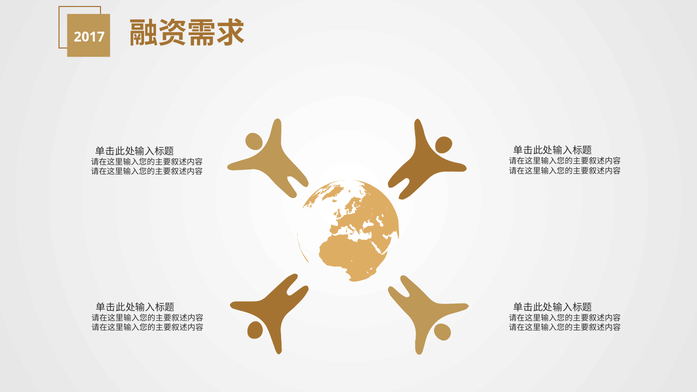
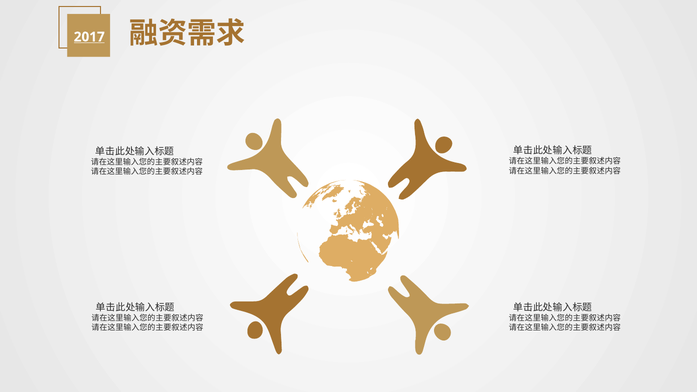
2017 underline: none -> present
